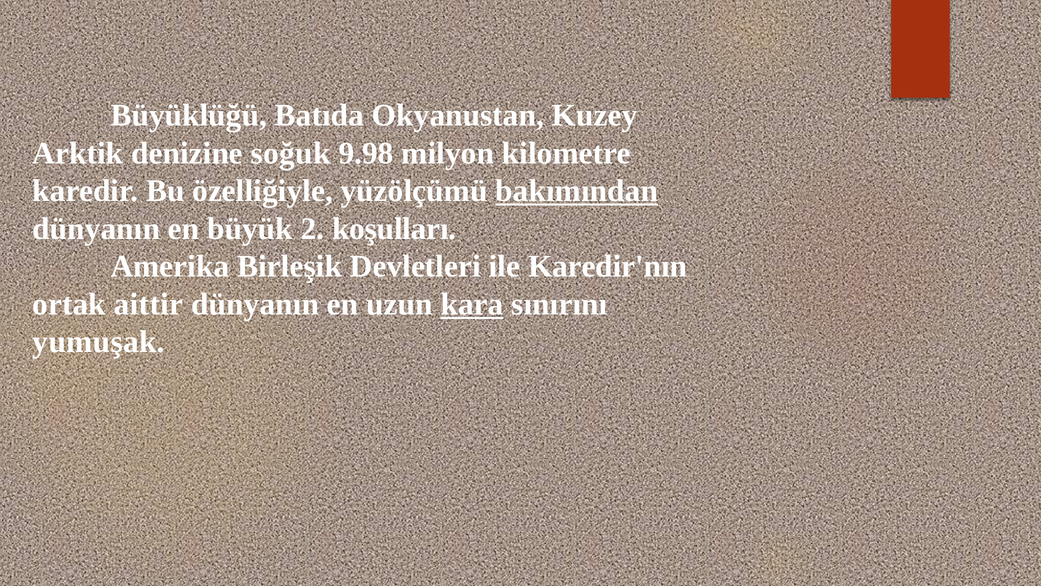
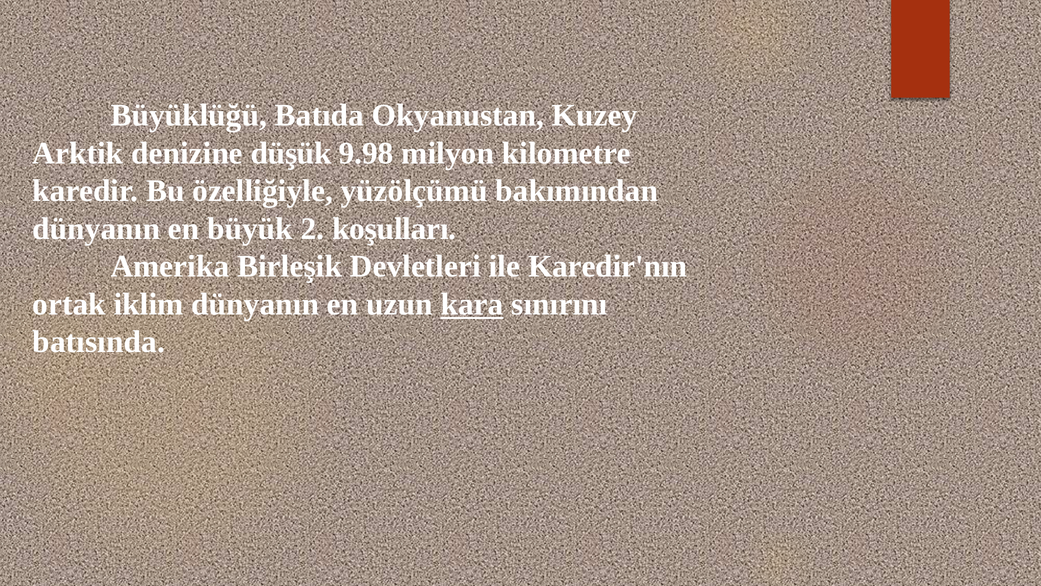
soğuk: soğuk -> düşük
bakımından underline: present -> none
aittir: aittir -> iklim
yumuşak: yumuşak -> batısında
